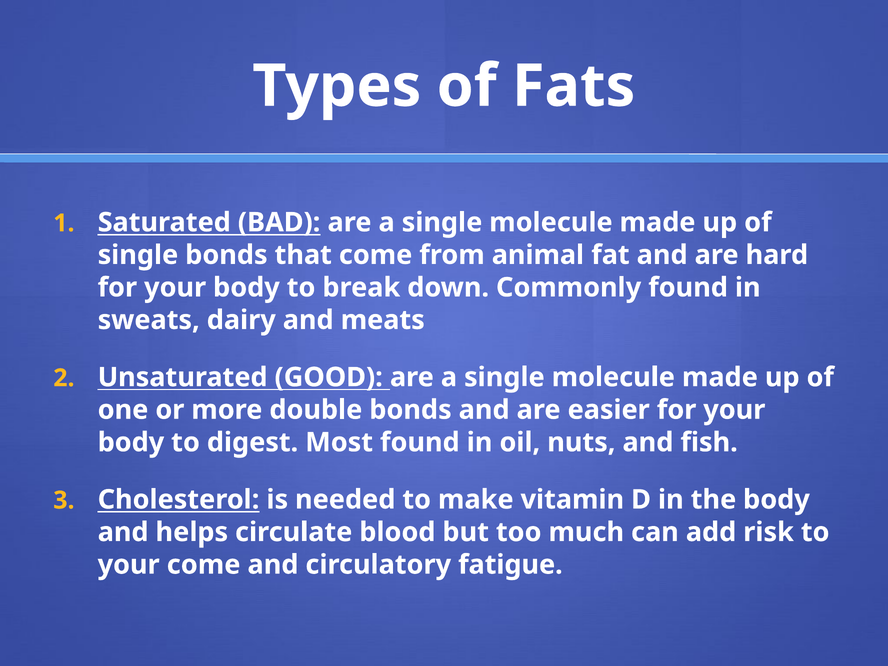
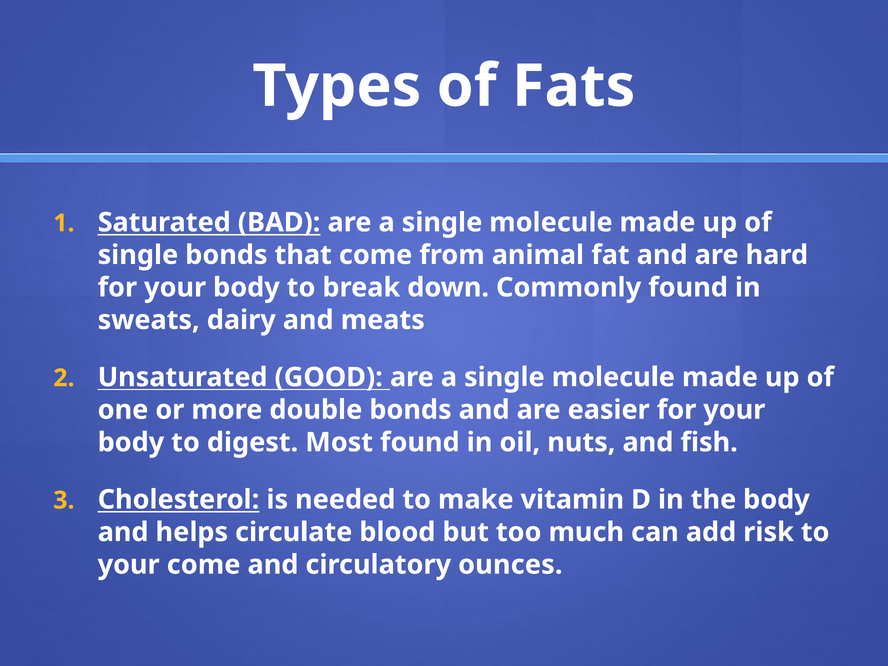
fatigue: fatigue -> ounces
